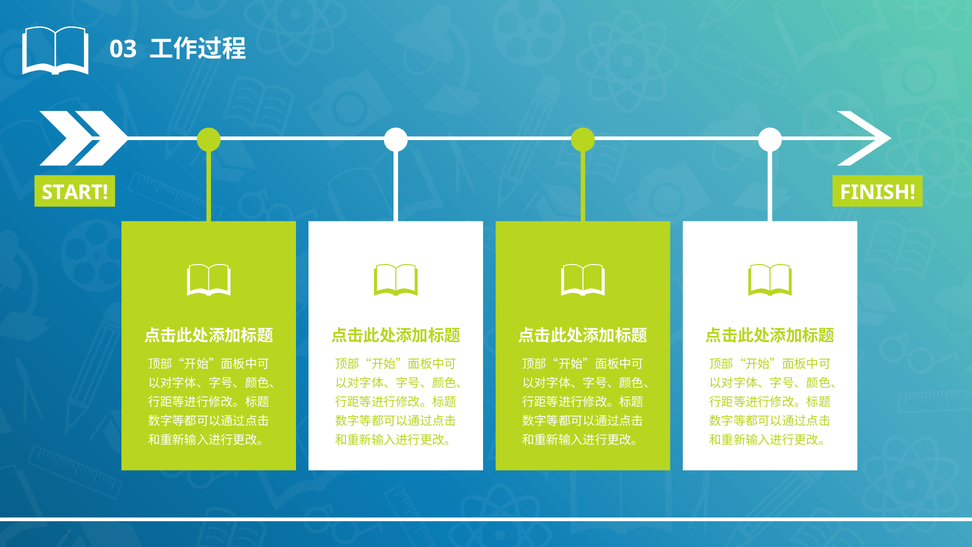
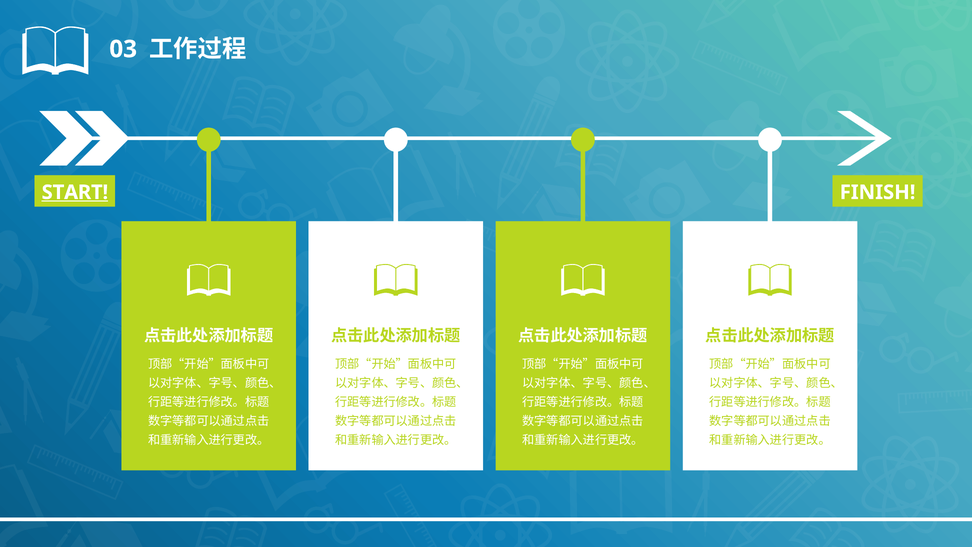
START underline: none -> present
